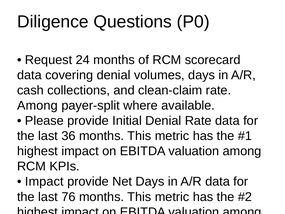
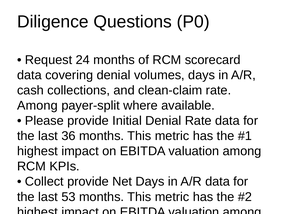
Impact at (44, 181): Impact -> Collect
76: 76 -> 53
